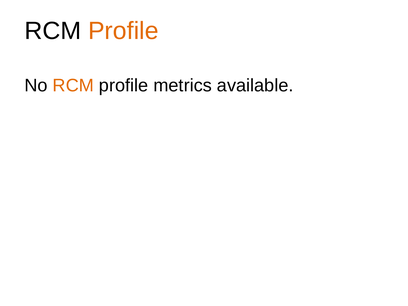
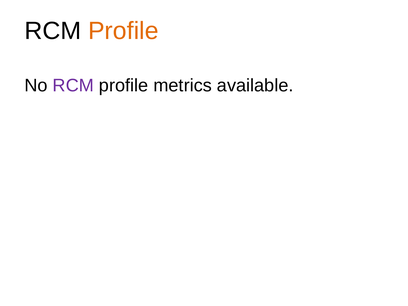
RCM at (73, 86) colour: orange -> purple
